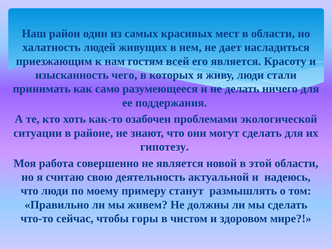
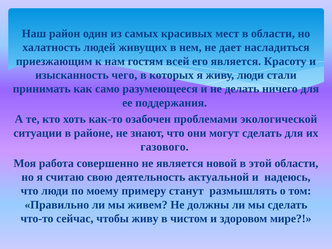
гипотезу: гипотезу -> газового
чтобы горы: горы -> живу
